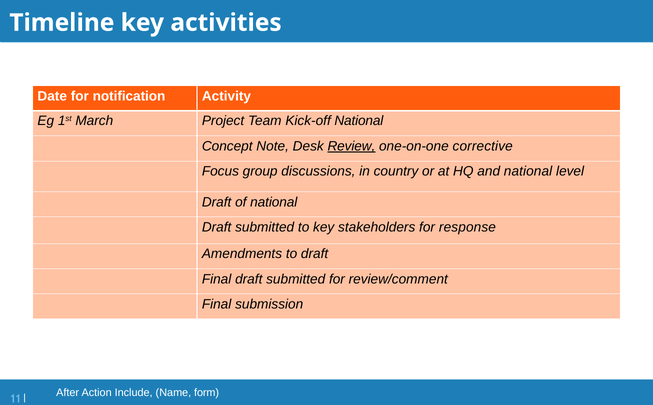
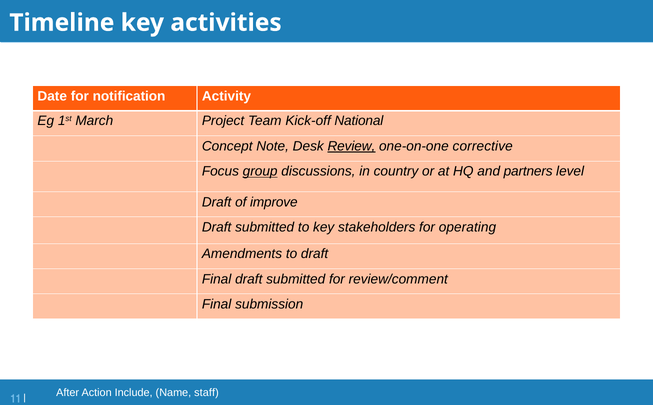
group underline: none -> present
and national: national -> partners
of national: national -> improve
response: response -> operating
form: form -> staff
